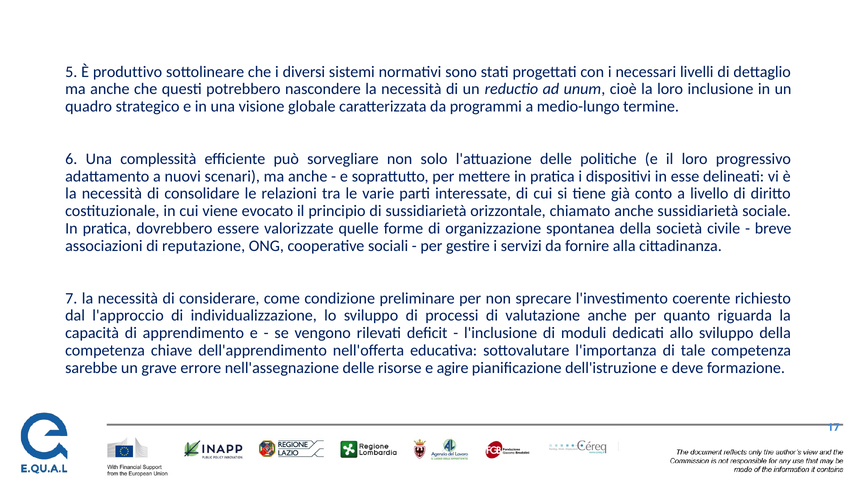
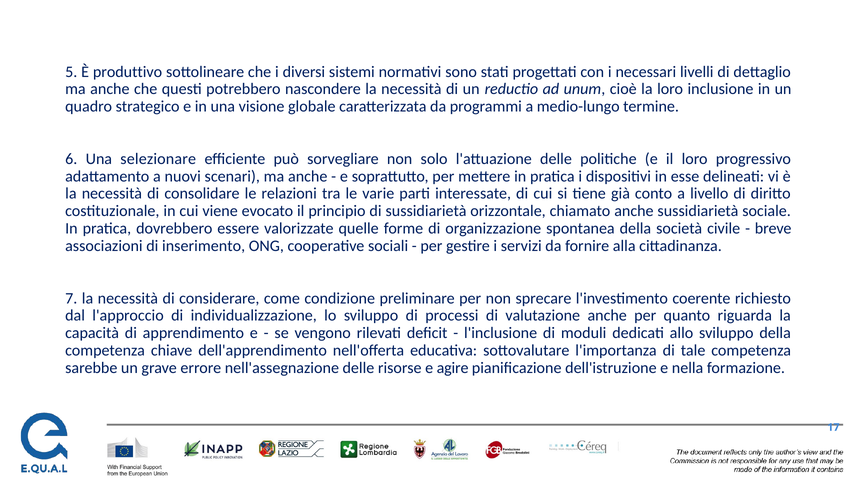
complessità: complessità -> selezionare
reputazione: reputazione -> inserimento
deve: deve -> nella
